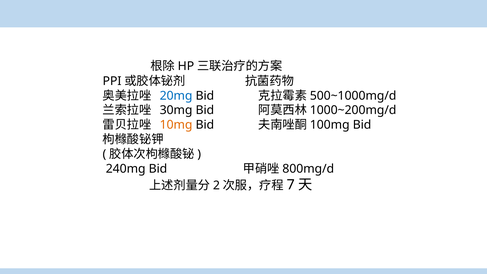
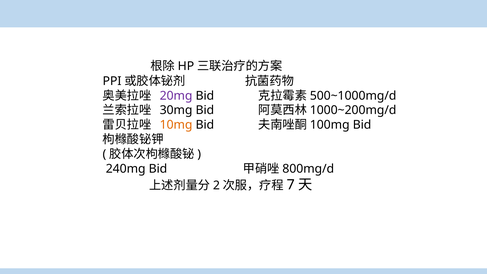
20mg colour: blue -> purple
